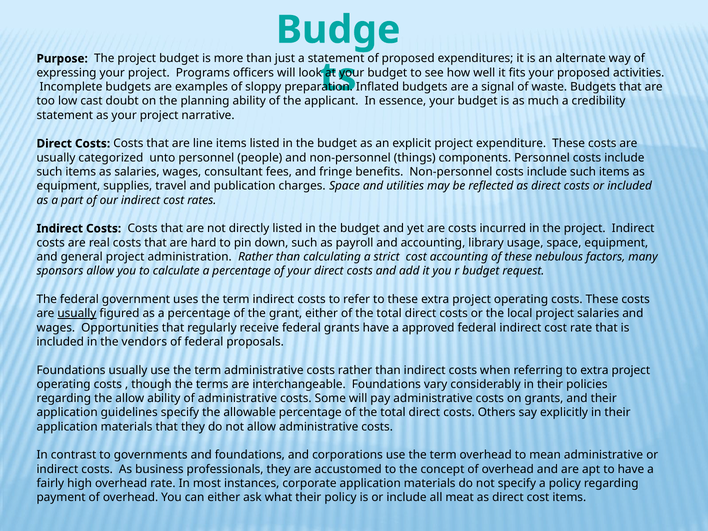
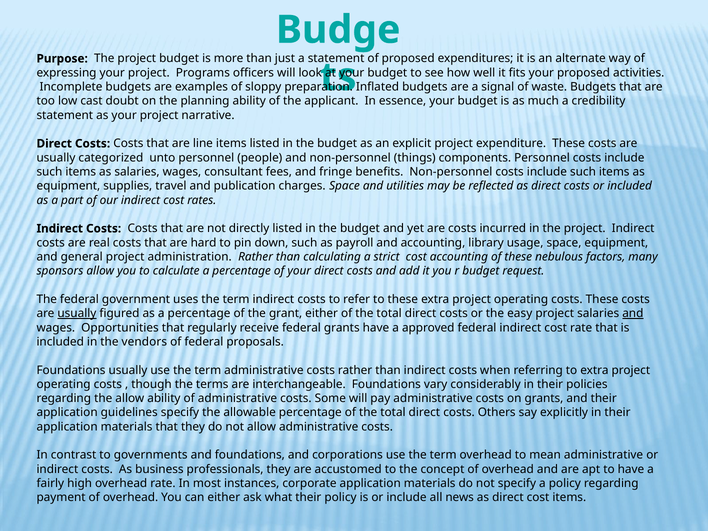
local: local -> easy
and at (633, 313) underline: none -> present
meat: meat -> news
